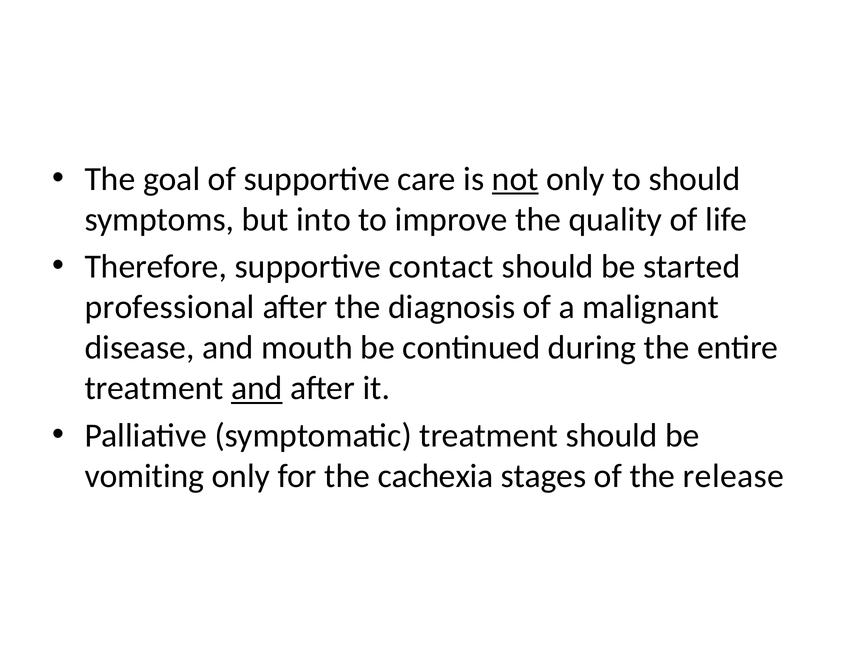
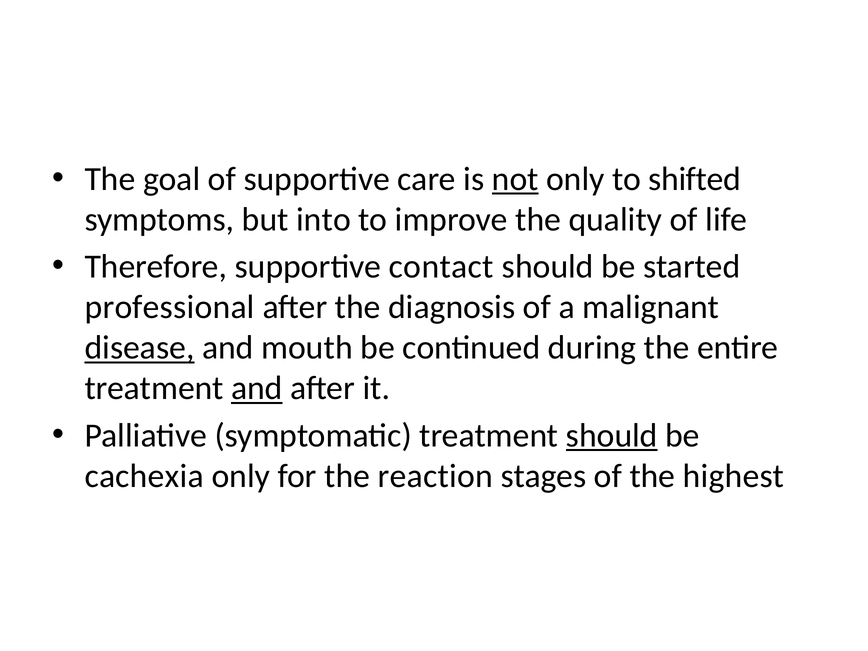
to should: should -> shifted
disease underline: none -> present
should at (612, 436) underline: none -> present
vomiting: vomiting -> cachexia
cachexia: cachexia -> reaction
release: release -> highest
